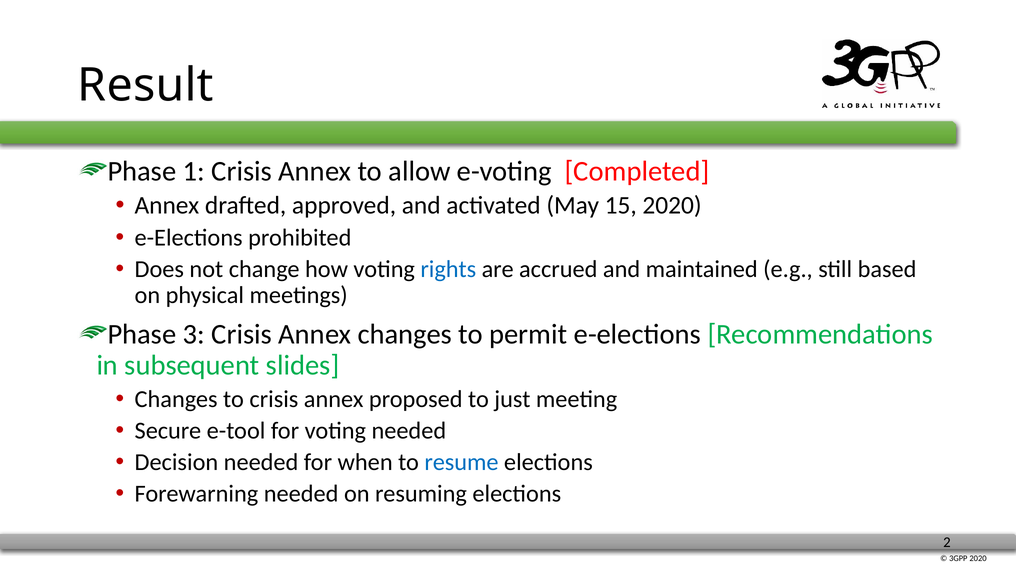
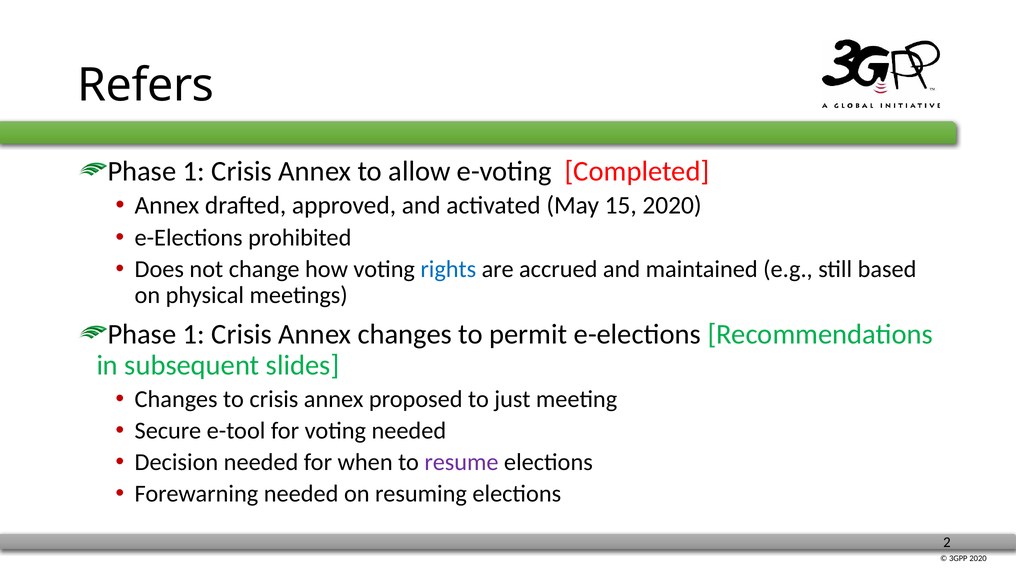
Result: Result -> Refers
3 at (194, 335): 3 -> 1
resume colour: blue -> purple
